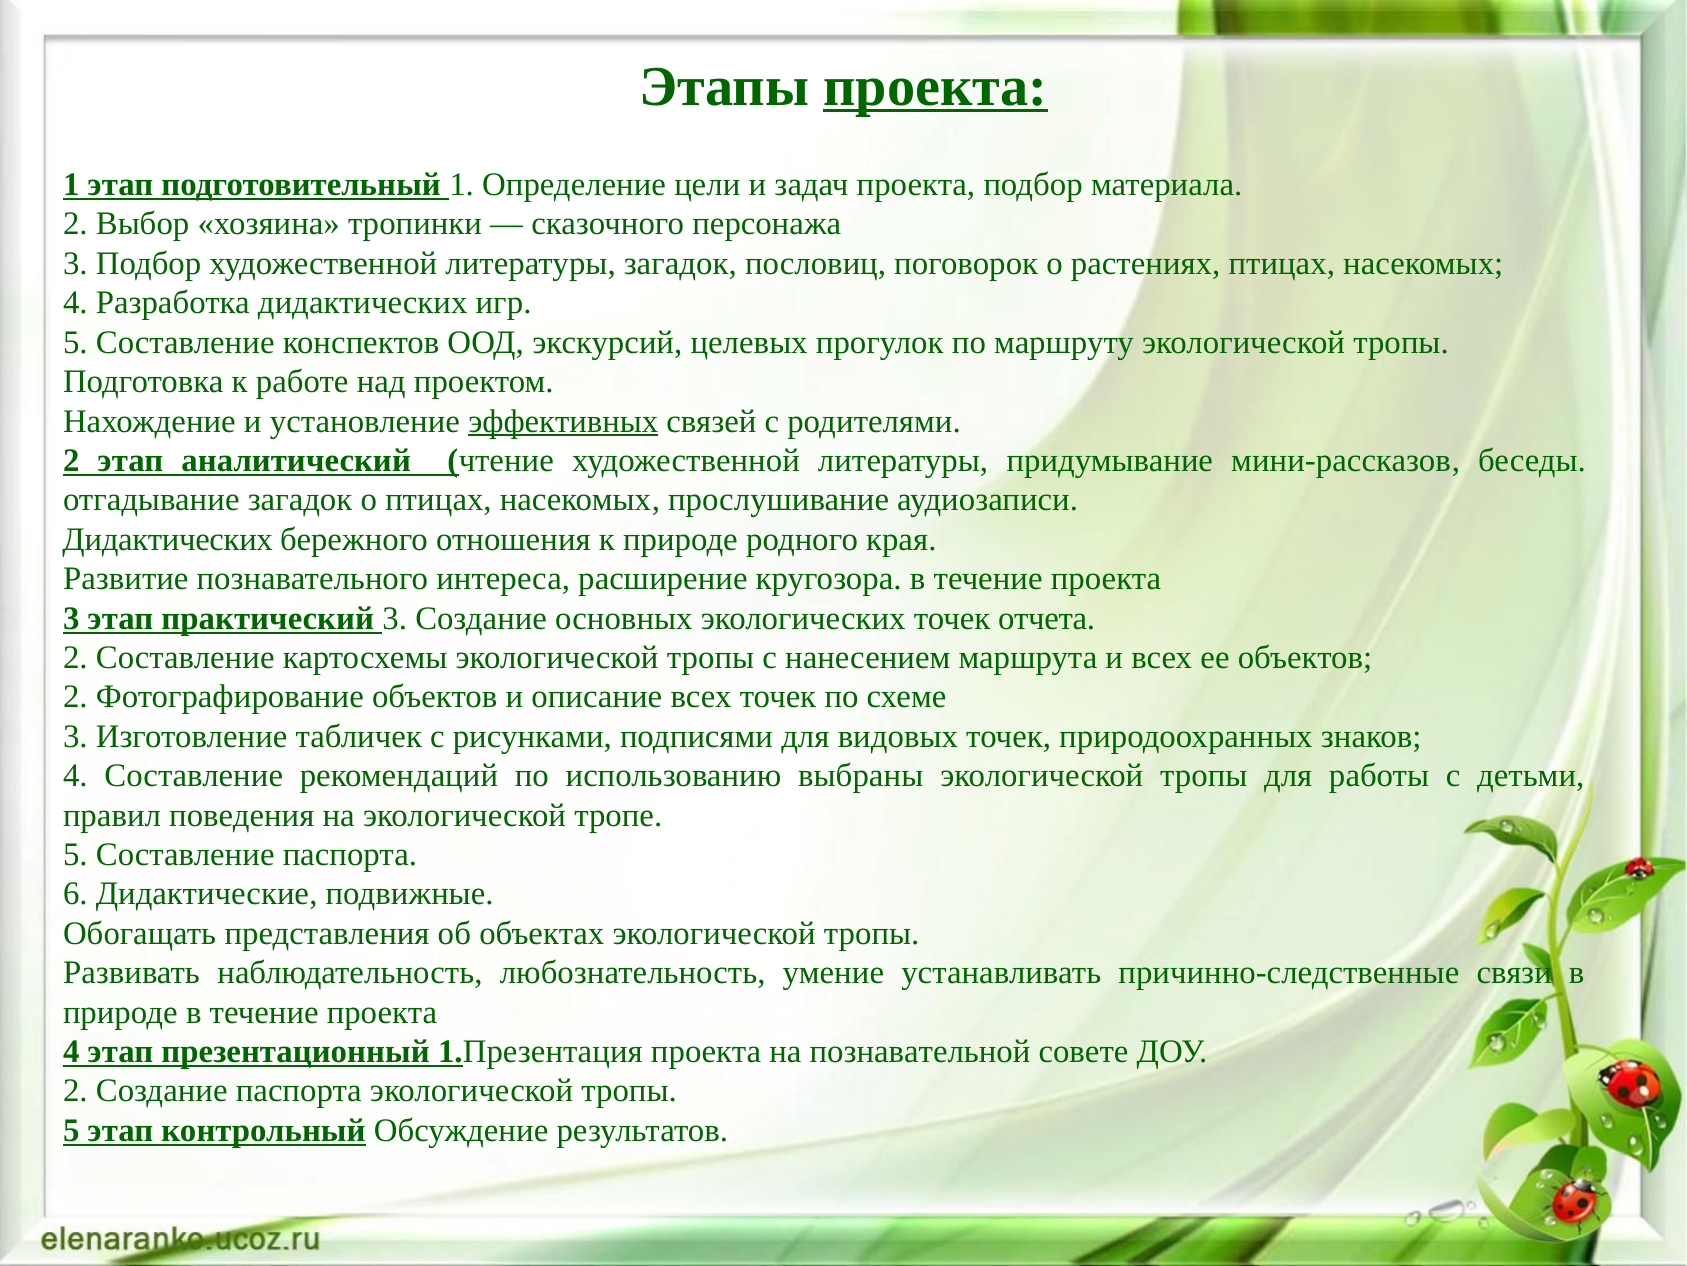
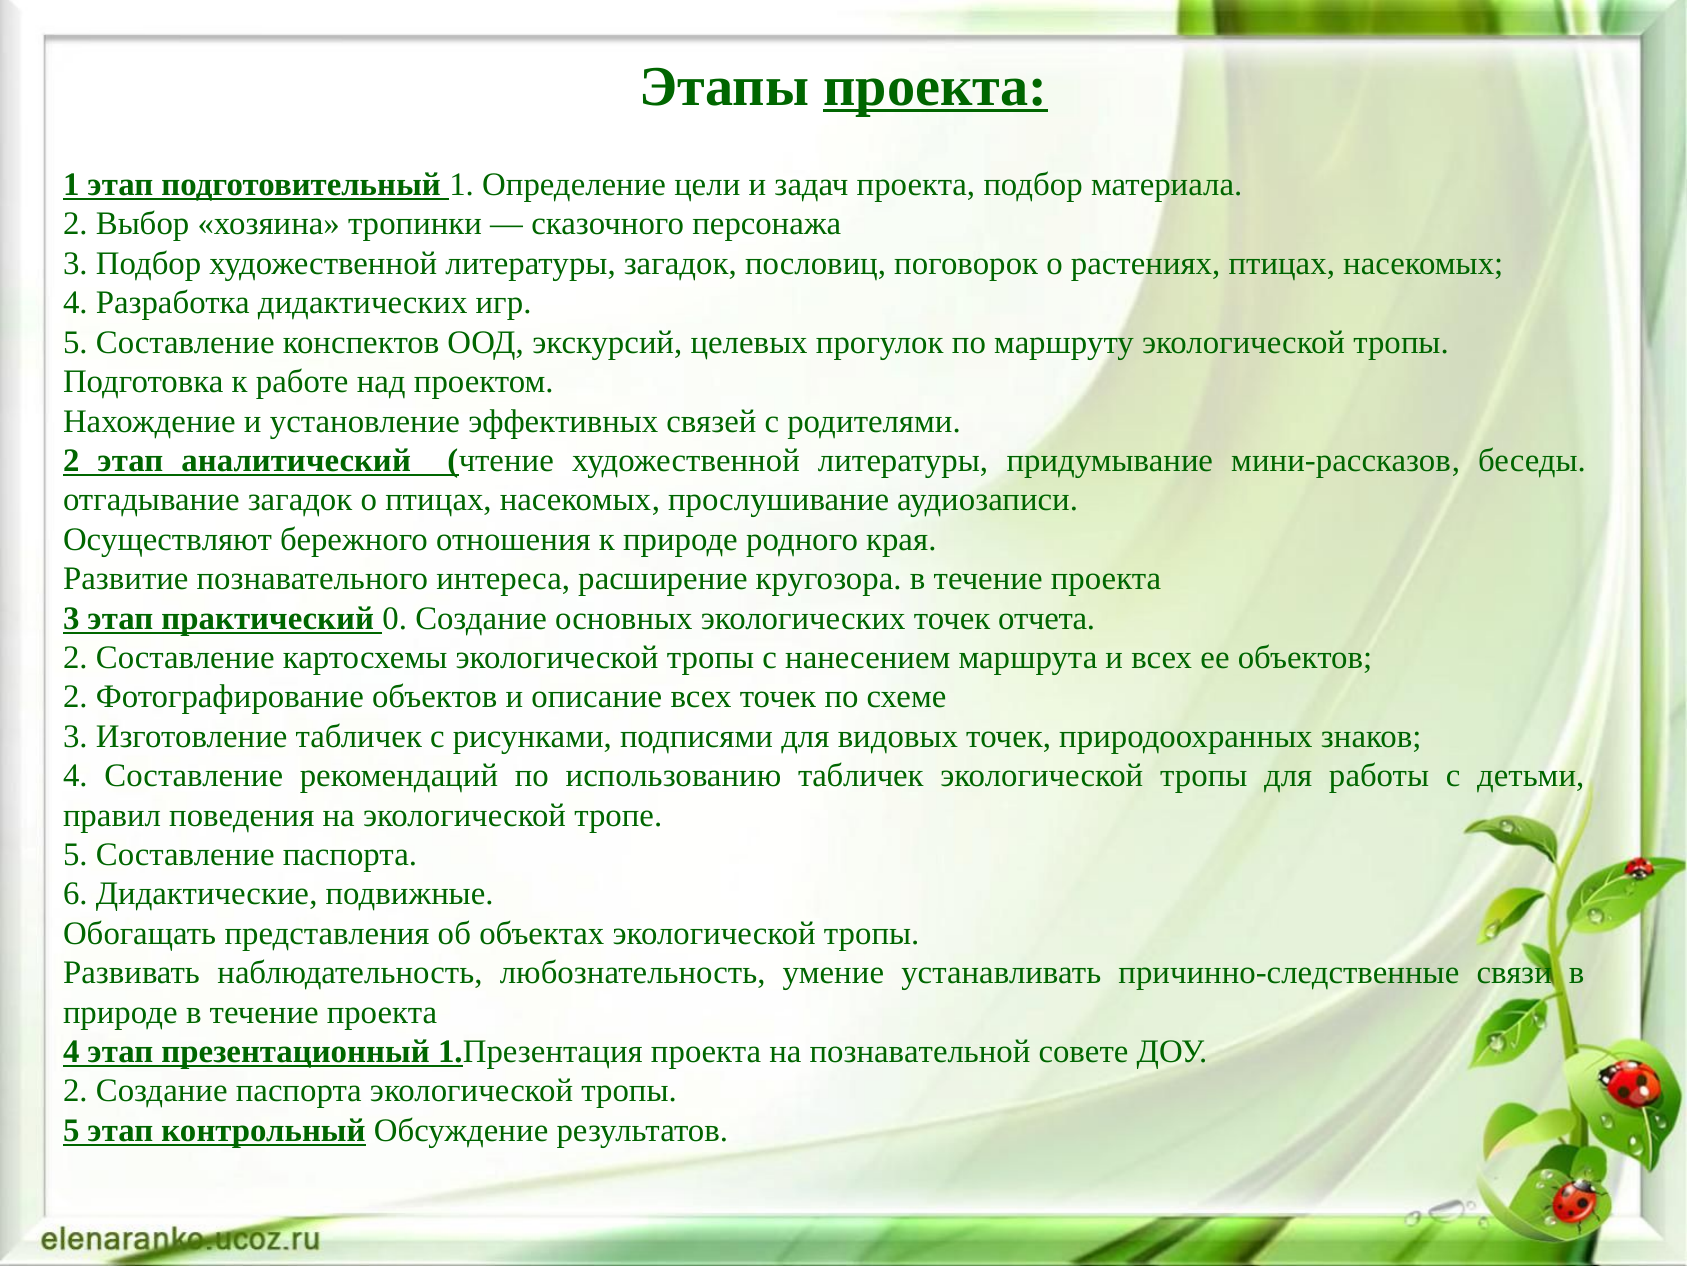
эффективных underline: present -> none
Дидактических at (168, 539): Дидактических -> Осуществляют
практический 3: 3 -> 0
использованию выбраны: выбраны -> табличек
